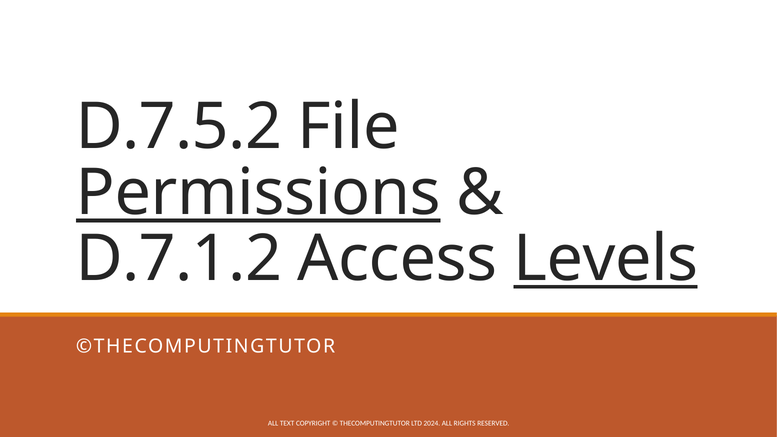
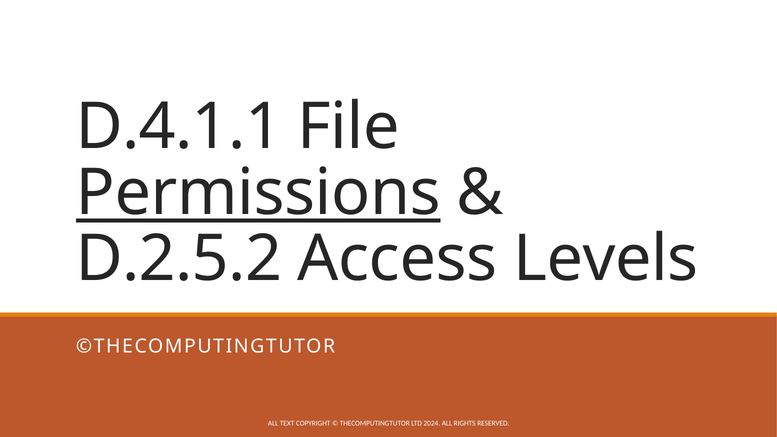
D.7.5.2: D.7.5.2 -> D.4.1.1
D.7.1.2: D.7.1.2 -> D.2.5.2
Levels underline: present -> none
